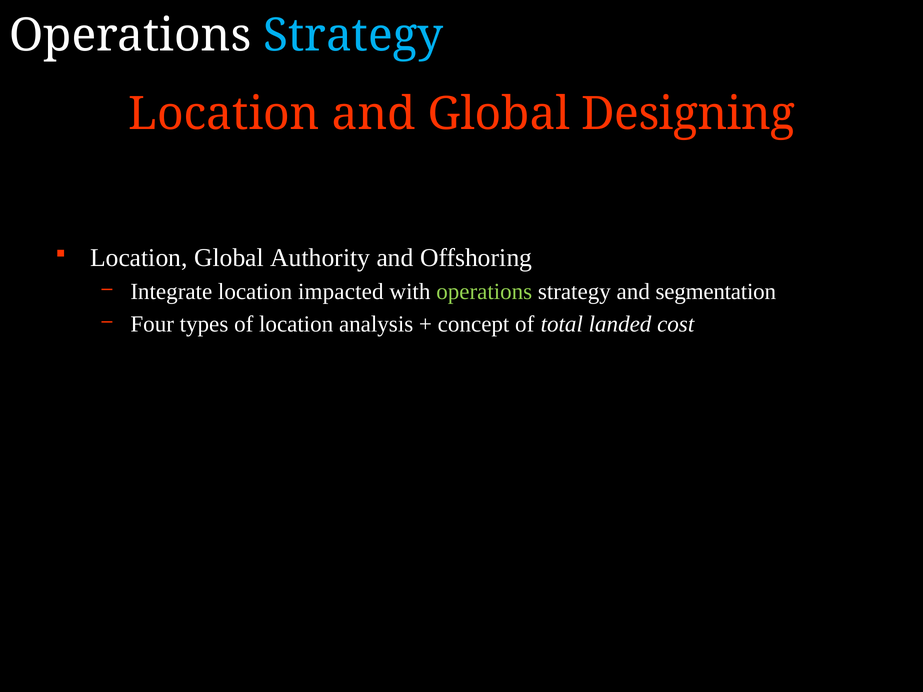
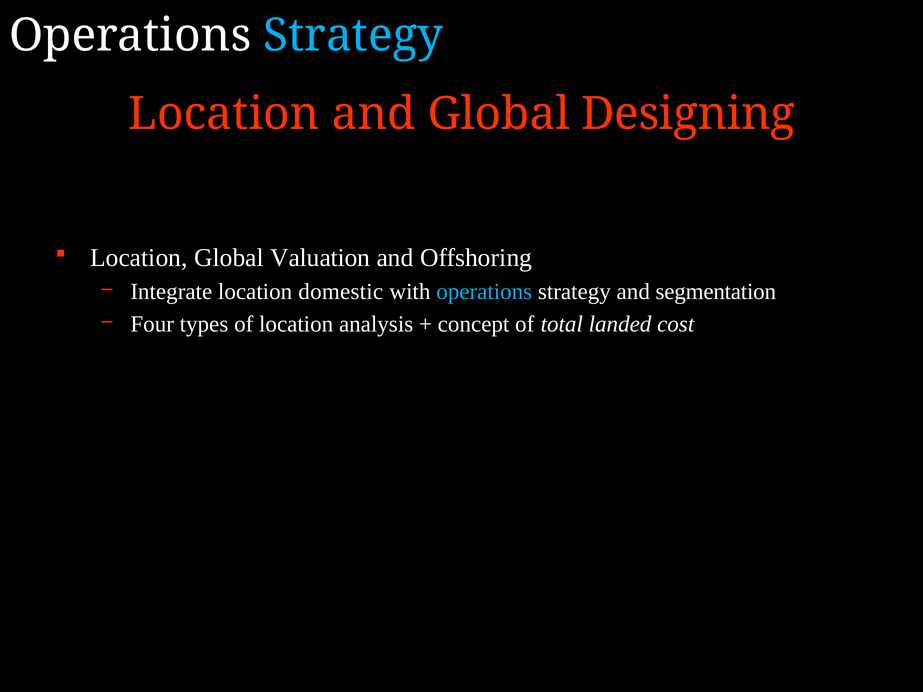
Authority: Authority -> Valuation
impacted: impacted -> domestic
operations at (484, 292) colour: light green -> light blue
